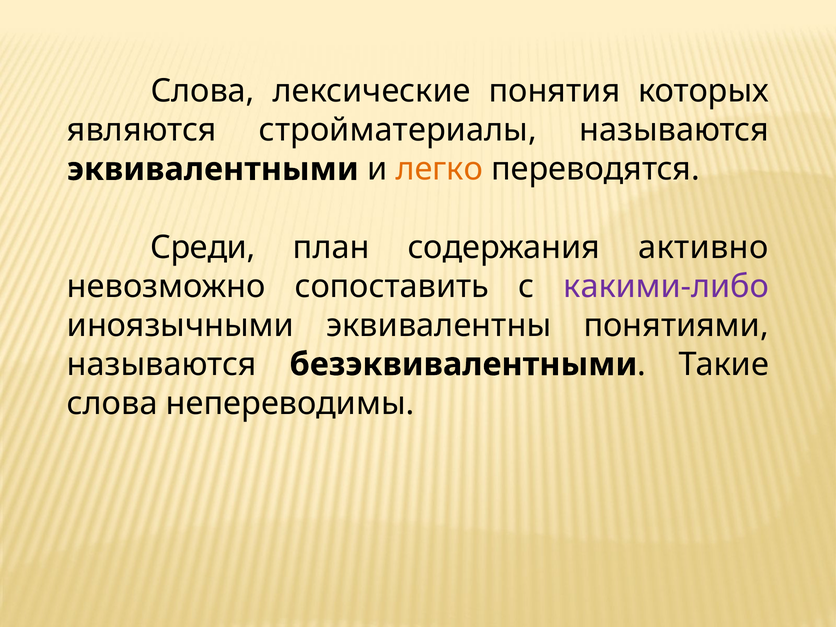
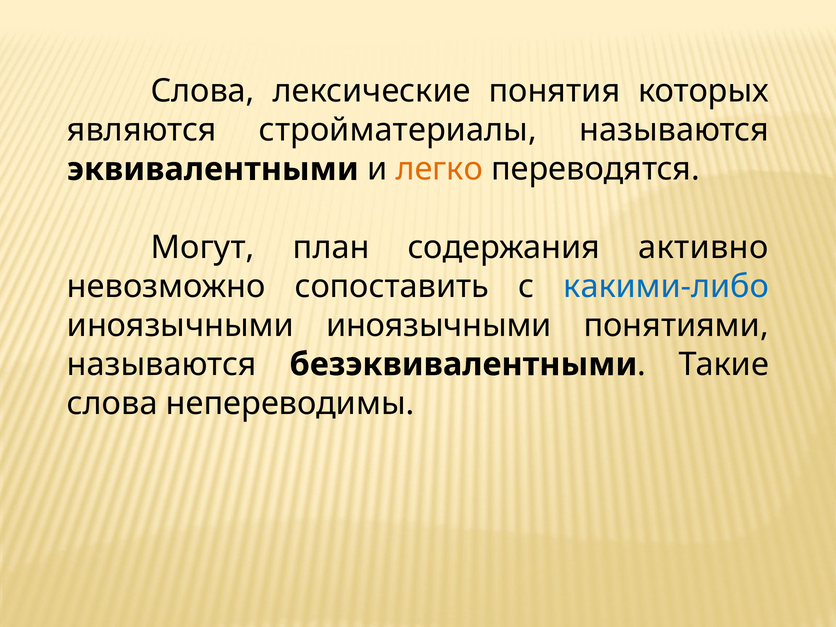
Среди: Среди -> Могут
какими-либо colour: purple -> blue
иноязычными эквивалентны: эквивалентны -> иноязычными
